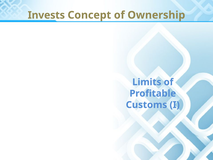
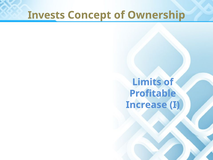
Customs: Customs -> Increase
